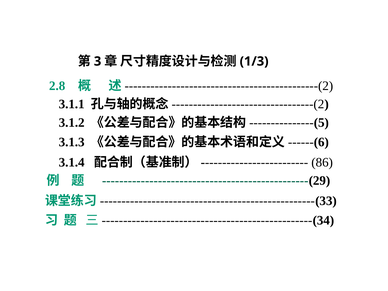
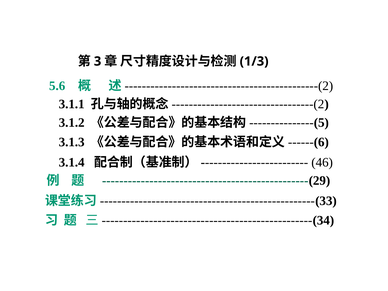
2.8: 2.8 -> 5.6
86: 86 -> 46
